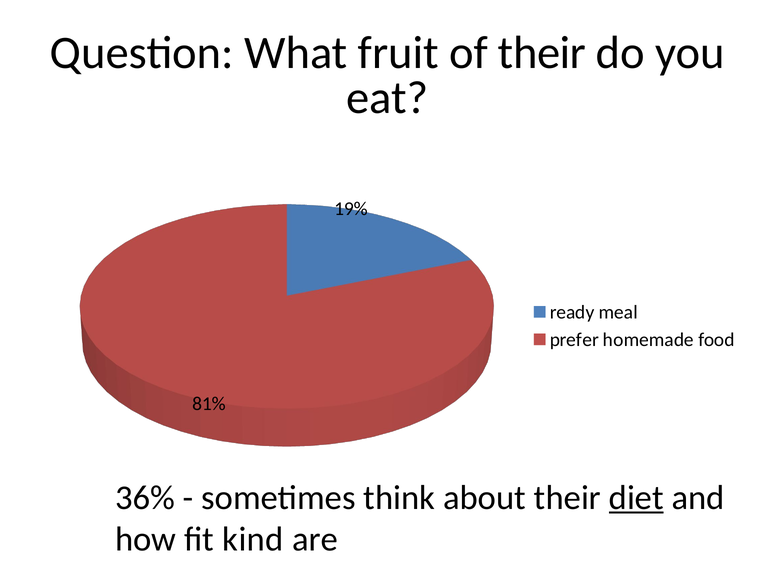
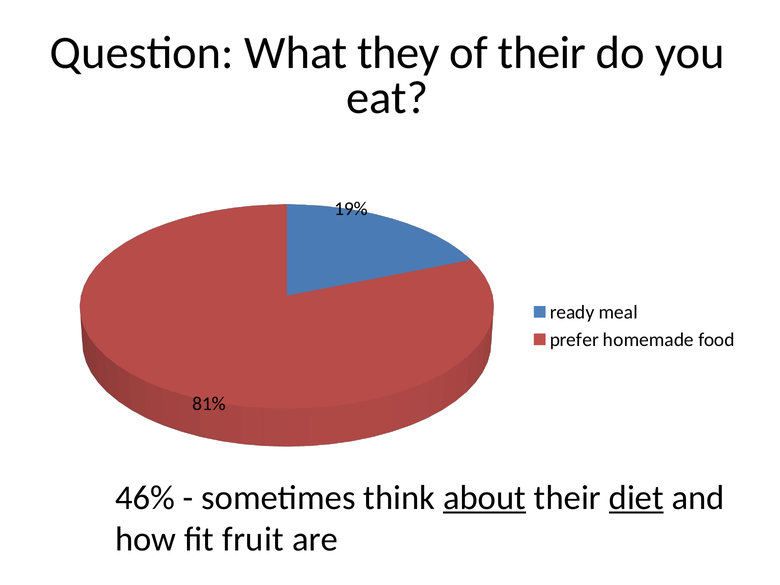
fruit: fruit -> they
36%: 36% -> 46%
about underline: none -> present
kind: kind -> fruit
